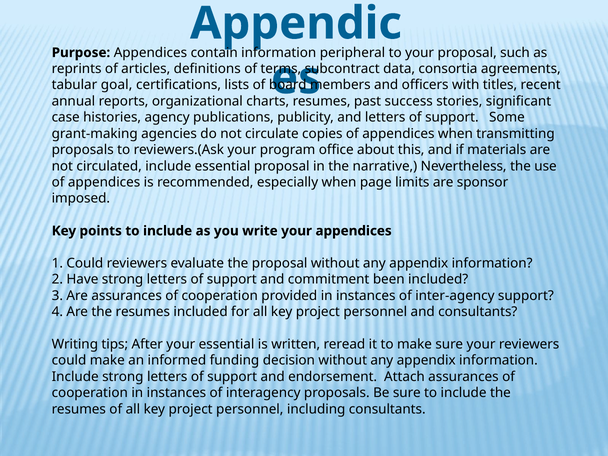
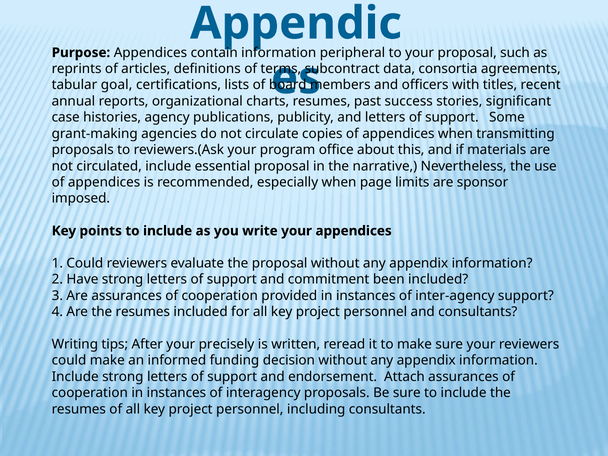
your essential: essential -> precisely
